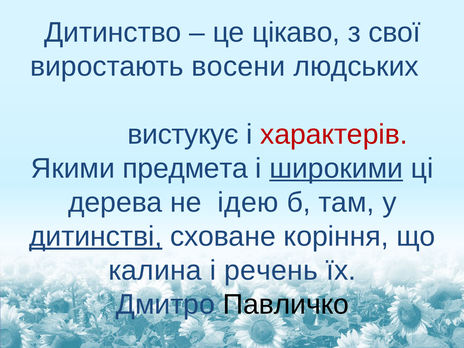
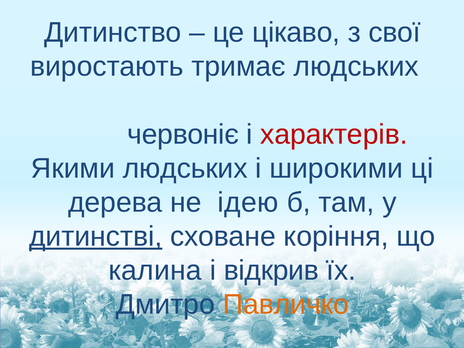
восени: восени -> тримає
вистукує: вистукує -> червоніє
Якими предмета: предмета -> людських
широкими underline: present -> none
речень: речень -> відкрив
Павличко colour: black -> orange
